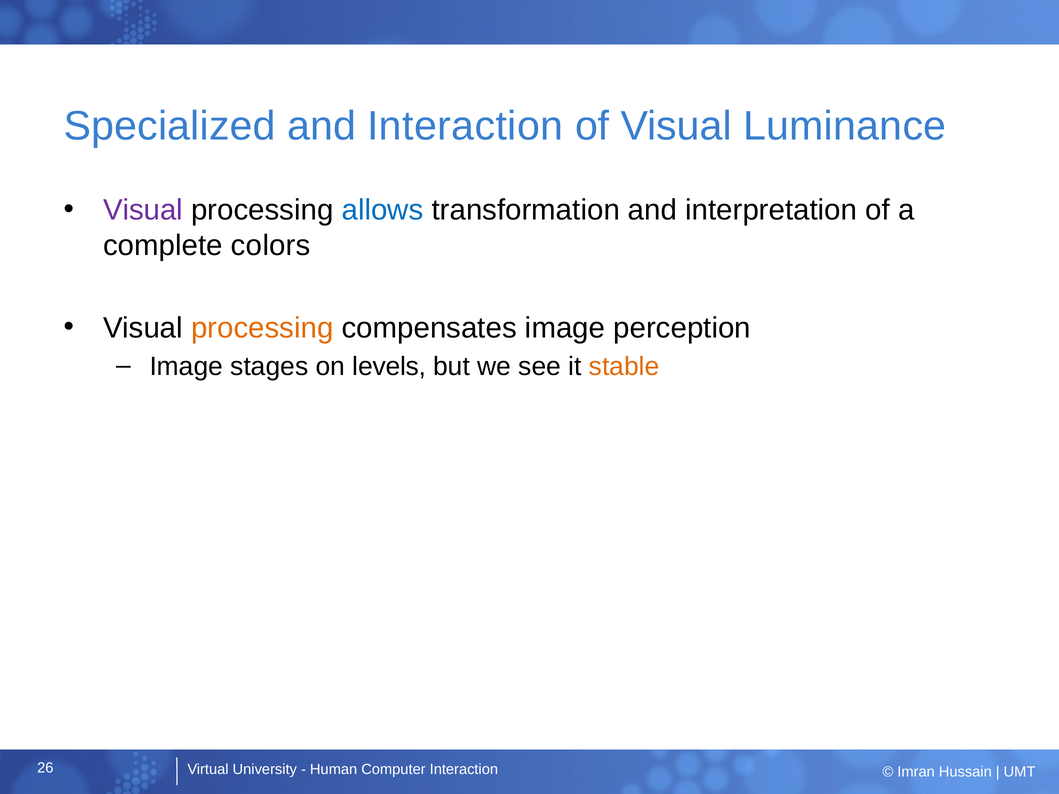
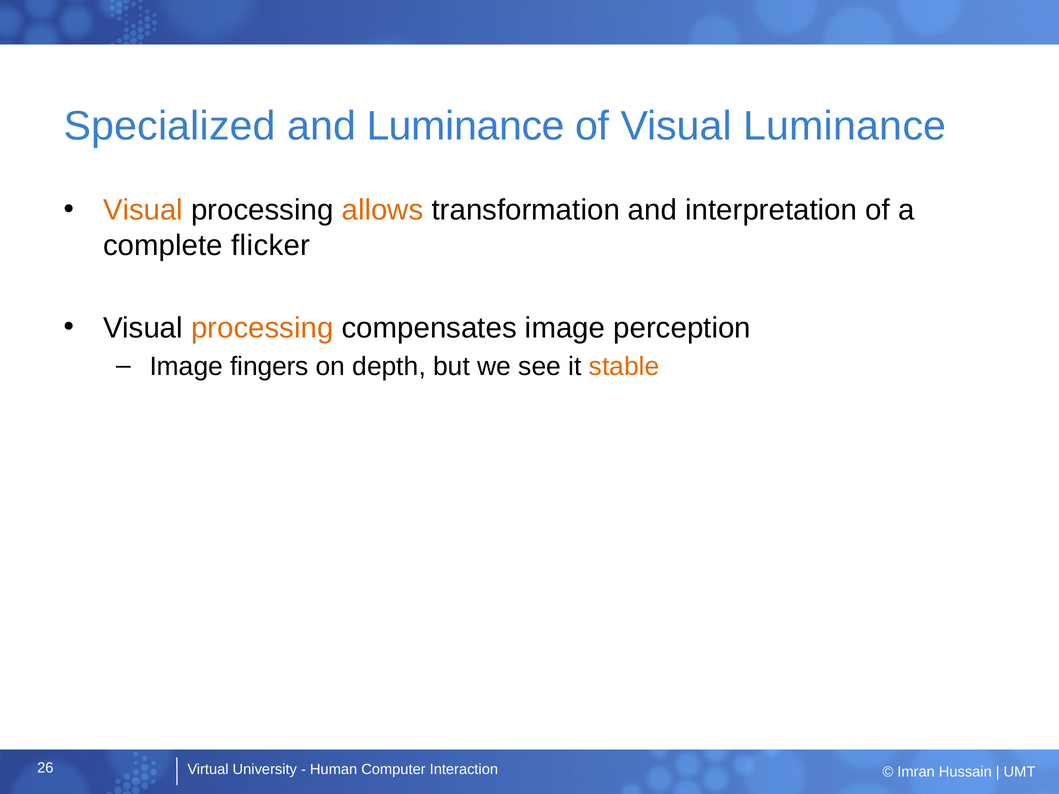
and Interaction: Interaction -> Luminance
Visual at (143, 210) colour: purple -> orange
allows colour: blue -> orange
colors: colors -> flicker
stages: stages -> fingers
levels: levels -> depth
